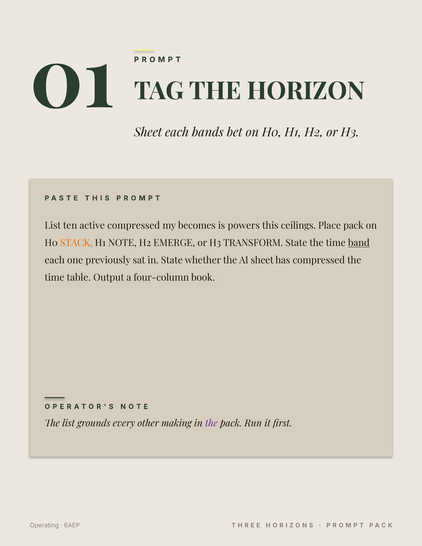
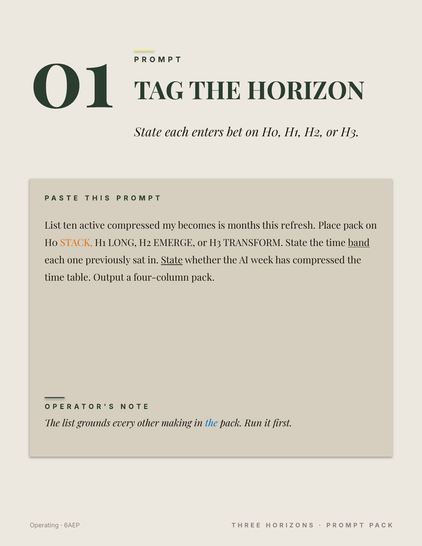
Sheet at (148, 132): Sheet -> State
bands: bands -> enters
powers: powers -> months
ceilings: ceilings -> refresh
NOTE: NOTE -> LONG
State at (172, 260) underline: none -> present
AI sheet: sheet -> week
four-column book: book -> pack
the at (211, 424) colour: purple -> blue
